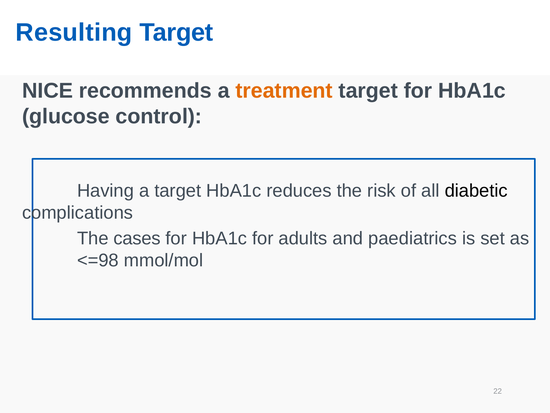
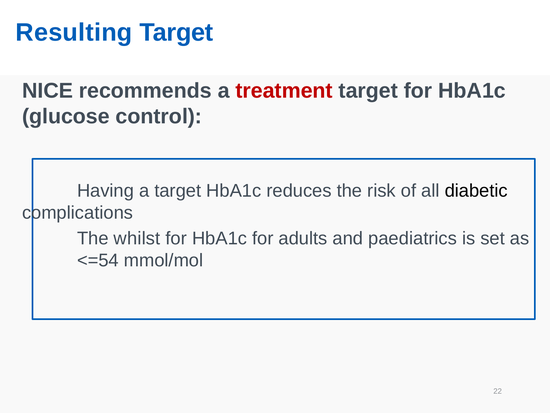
treatment colour: orange -> red
cases: cases -> whilst
<=98: <=98 -> <=54
